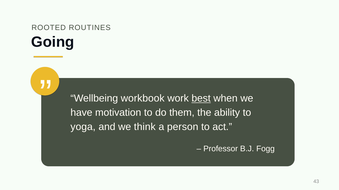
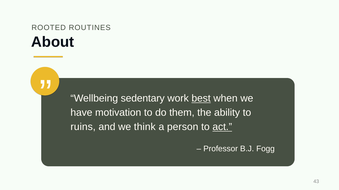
Going: Going -> About
workbook: workbook -> sedentary
yoga: yoga -> ruins
act underline: none -> present
